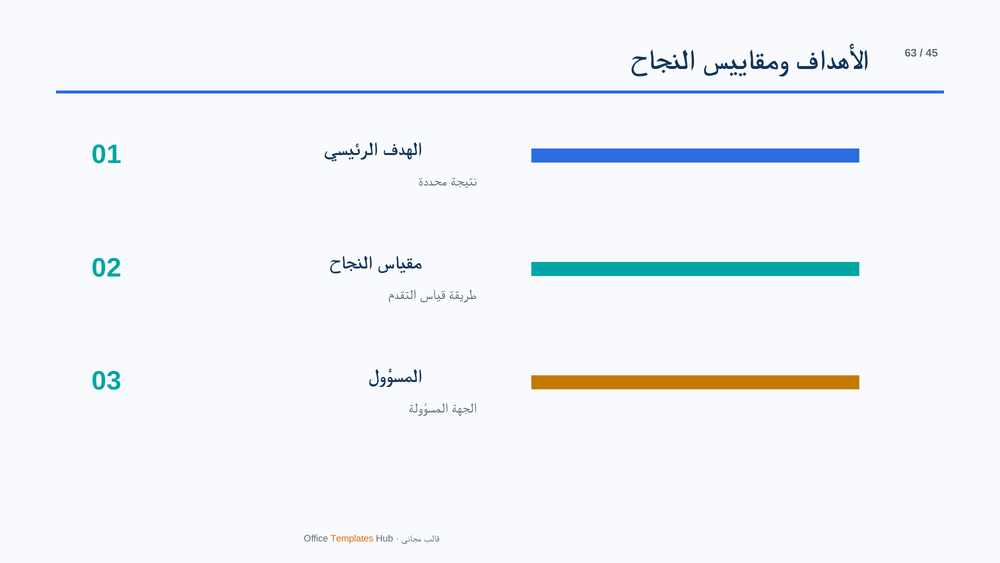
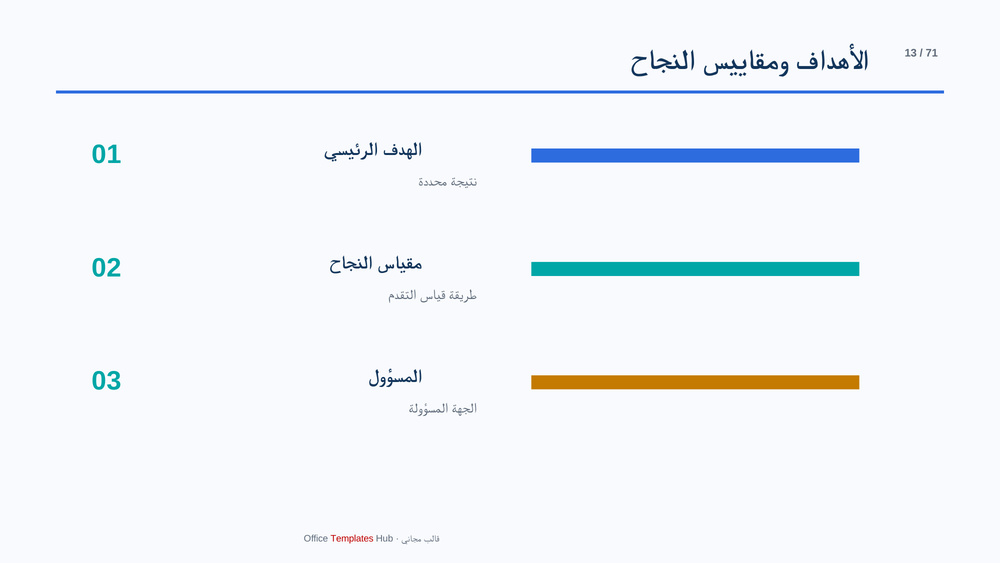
63: 63 -> 13
45: 45 -> 71
Templates colour: orange -> red
